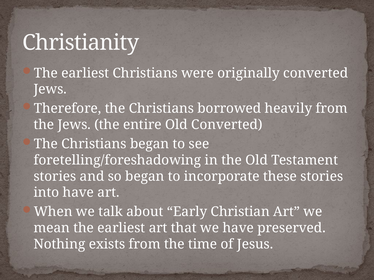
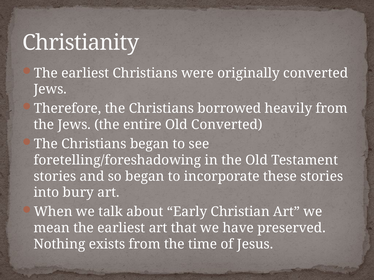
into have: have -> bury
